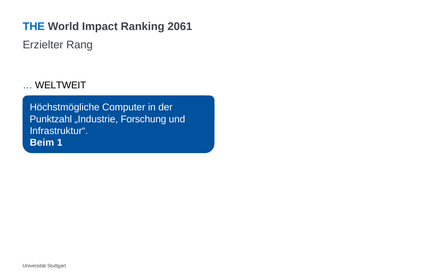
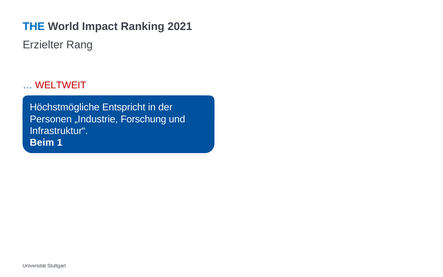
2061: 2061 -> 2021
WELTWEIT colour: black -> red
Computer: Computer -> Entspricht
Punktzahl: Punktzahl -> Personen
